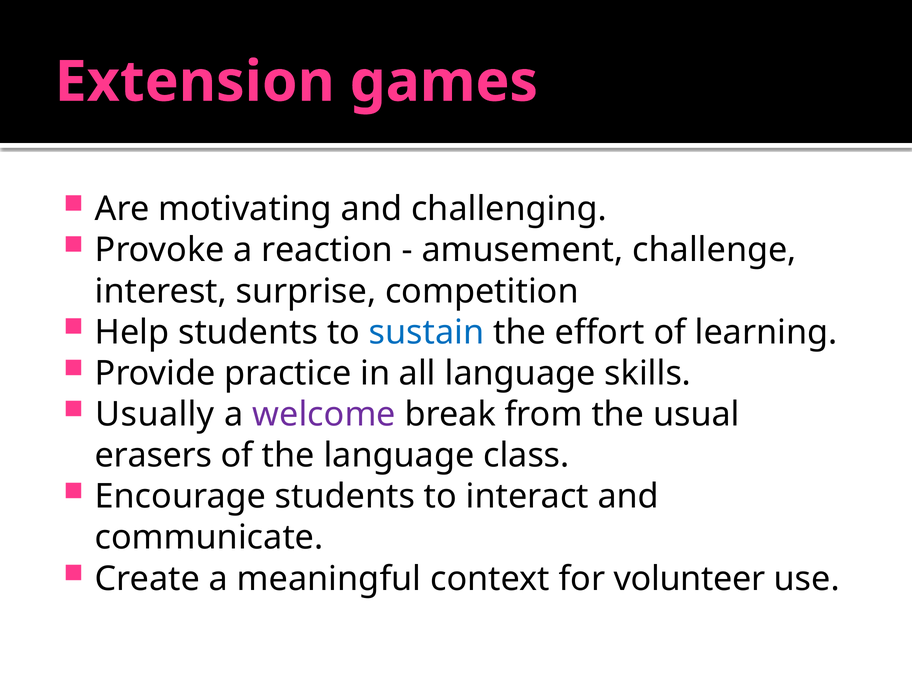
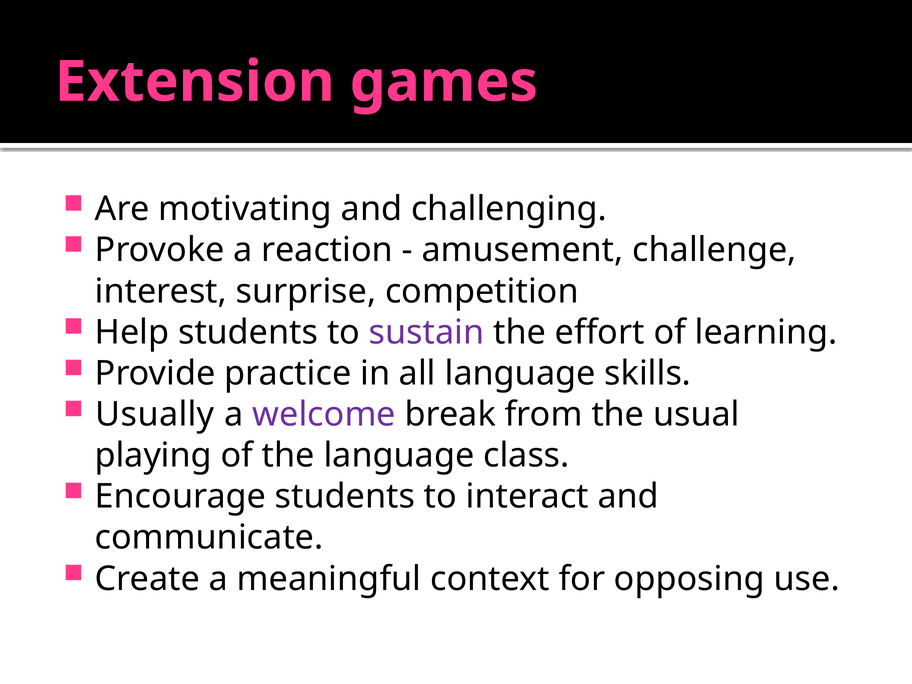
sustain colour: blue -> purple
erasers: erasers -> playing
volunteer: volunteer -> opposing
